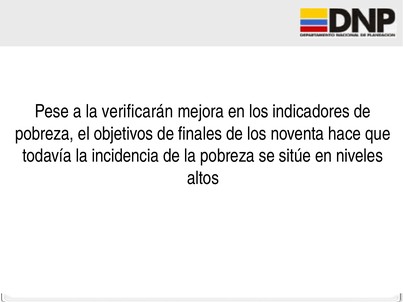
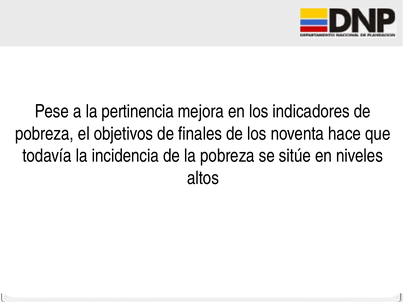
verificarán: verificarán -> pertinencia
